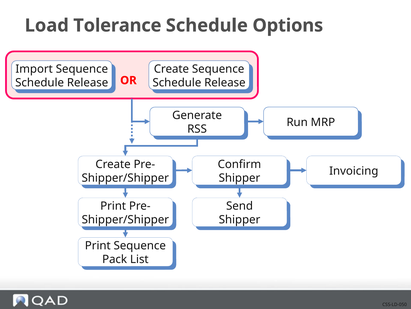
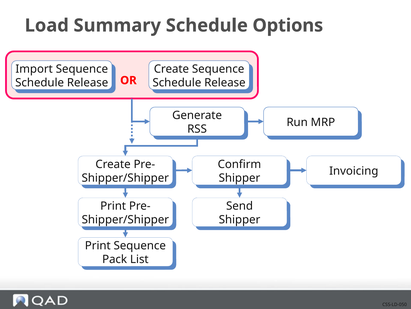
Tolerance: Tolerance -> Summary
